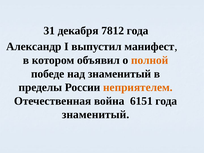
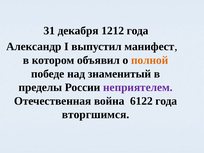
7812: 7812 -> 1212
неприятелем colour: orange -> purple
6151: 6151 -> 6122
знаменитый at (96, 115): знаменитый -> вторгшимся
